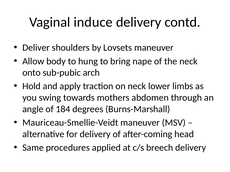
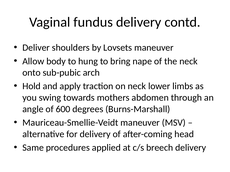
induce: induce -> fundus
184: 184 -> 600
